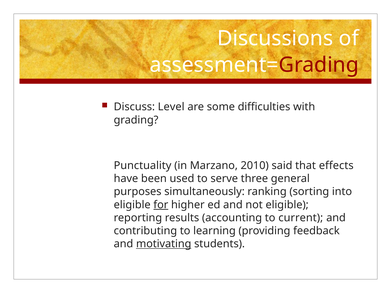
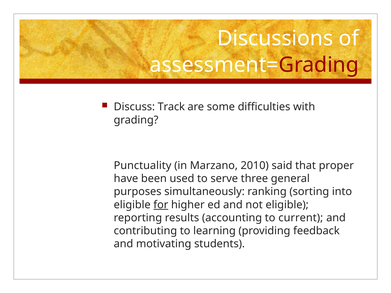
Level: Level -> Track
effects: effects -> proper
motivating underline: present -> none
